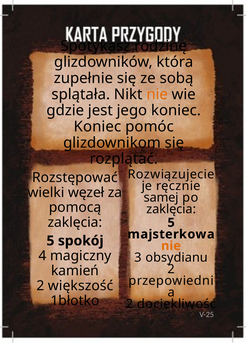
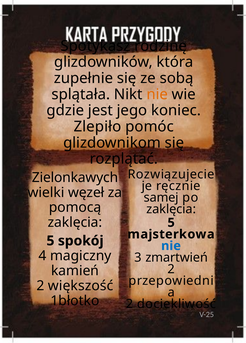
Koniec at (97, 126): Koniec -> Zlepiło
Rozstępować: Rozstępować -> Zielonkawych
nie at (171, 245) colour: orange -> blue
obsydianu: obsydianu -> zmartwień
